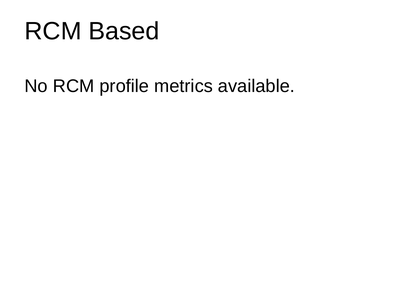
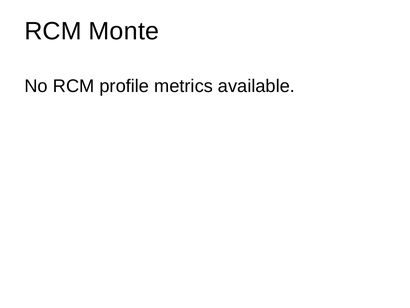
Based: Based -> Monte
